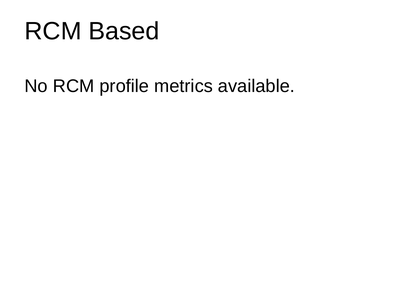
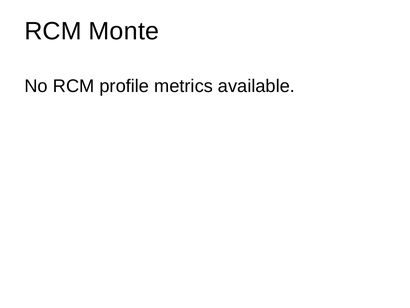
Based: Based -> Monte
